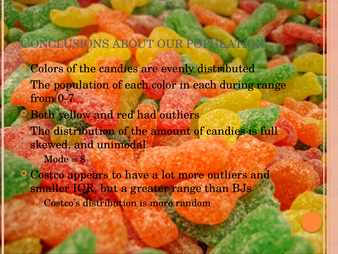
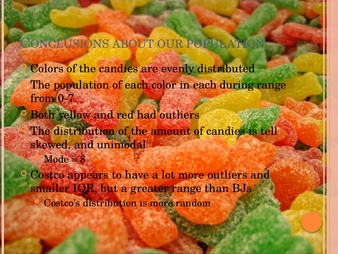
full: full -> tell
